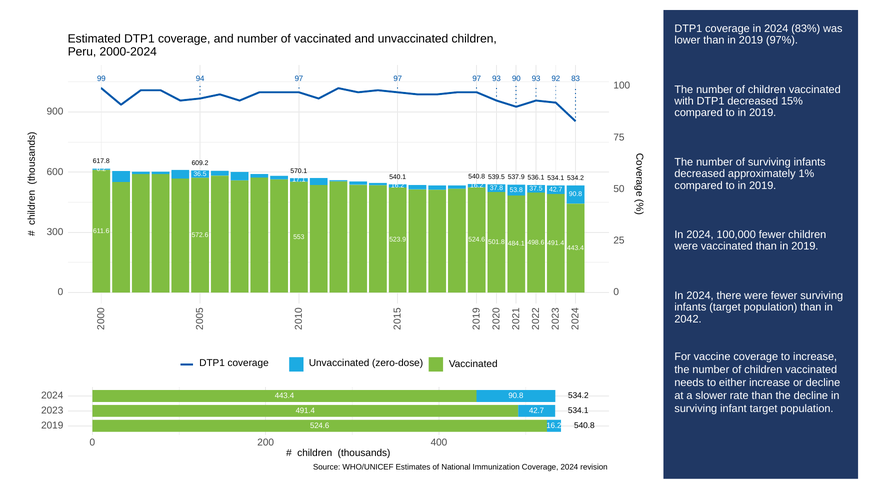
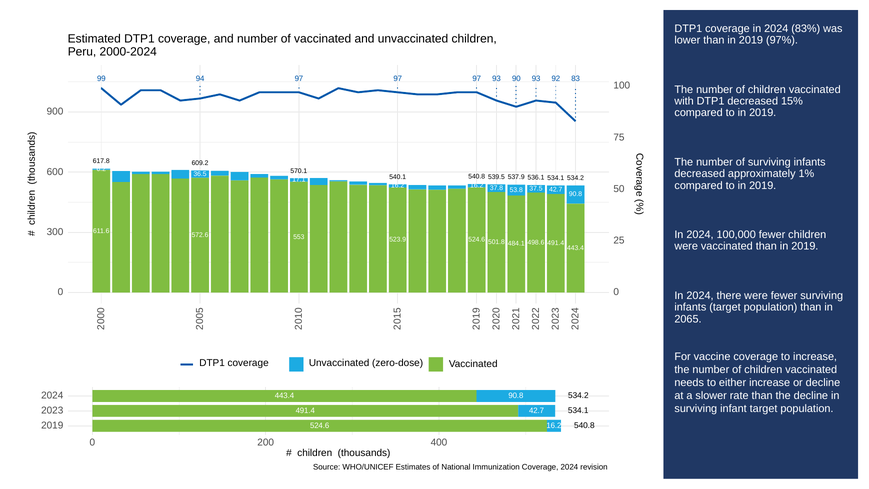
2042: 2042 -> 2065
